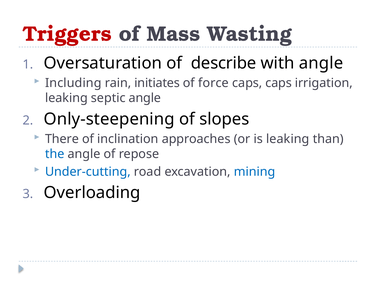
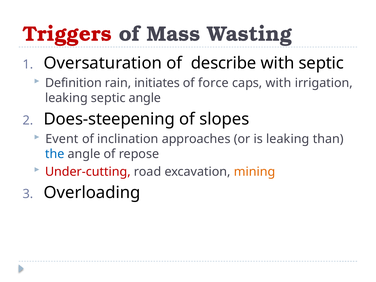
with angle: angle -> septic
Including: Including -> Definition
caps caps: caps -> with
Only-steepening: Only-steepening -> Does-steepening
There: There -> Event
Under-cutting colour: blue -> red
mining colour: blue -> orange
